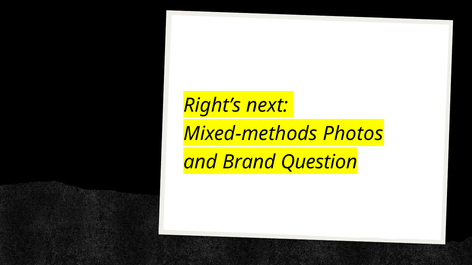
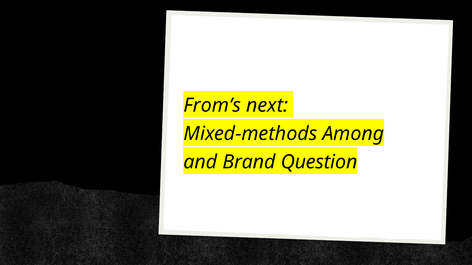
Right’s: Right’s -> From’s
Photos: Photos -> Among
